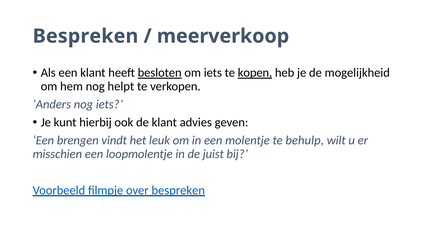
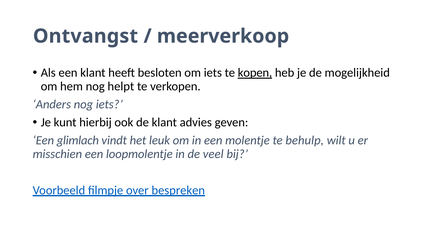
Bespreken at (86, 36): Bespreken -> Ontvangst
besloten underline: present -> none
brengen: brengen -> glimlach
juist: juist -> veel
